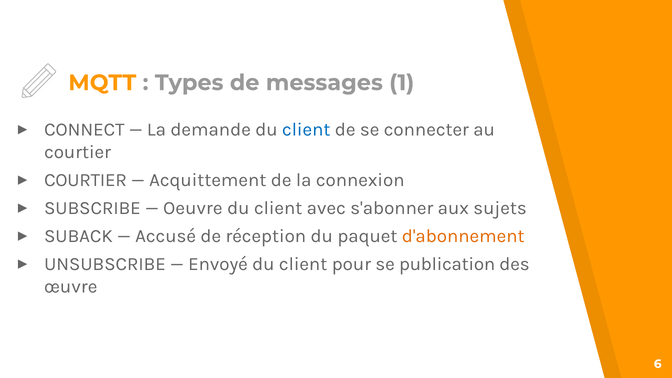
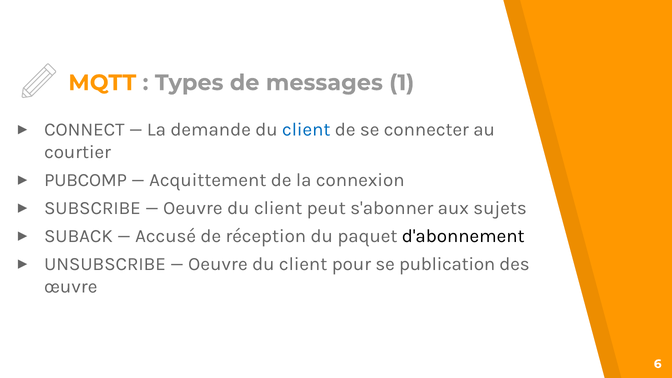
COURTIER at (85, 180): COURTIER -> PUBCOMP
avec: avec -> peut
d'abonnement colour: orange -> black
Envoyé at (218, 264): Envoyé -> Oeuvre
